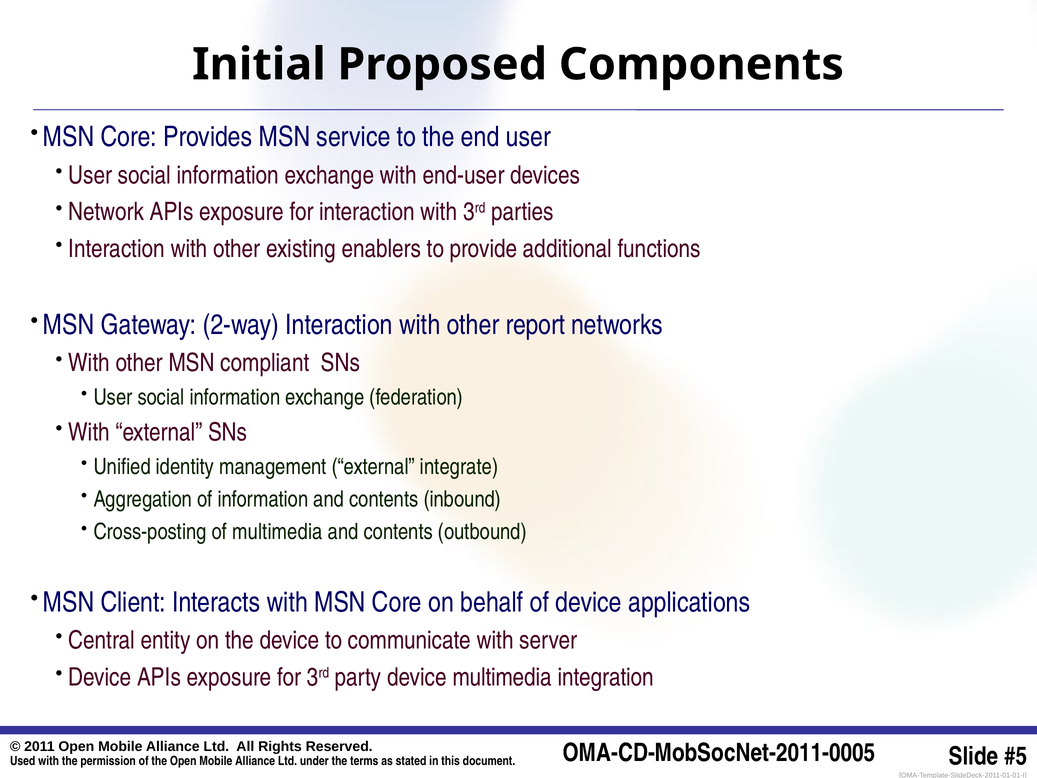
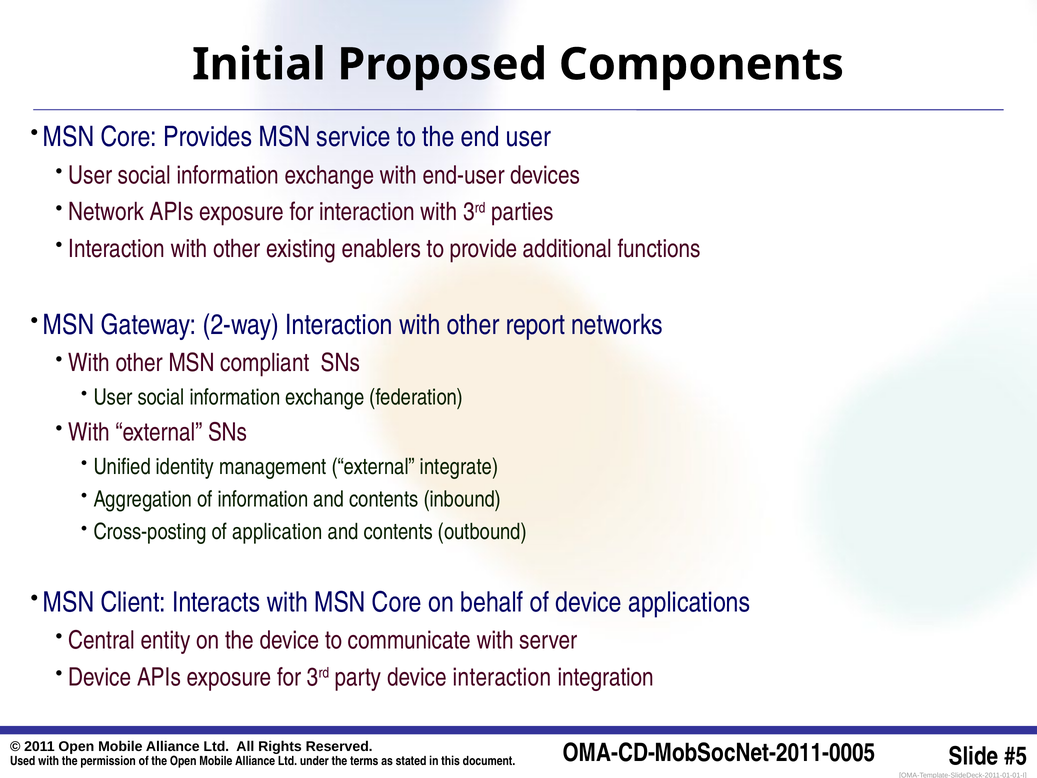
of multimedia: multimedia -> application
device multimedia: multimedia -> interaction
